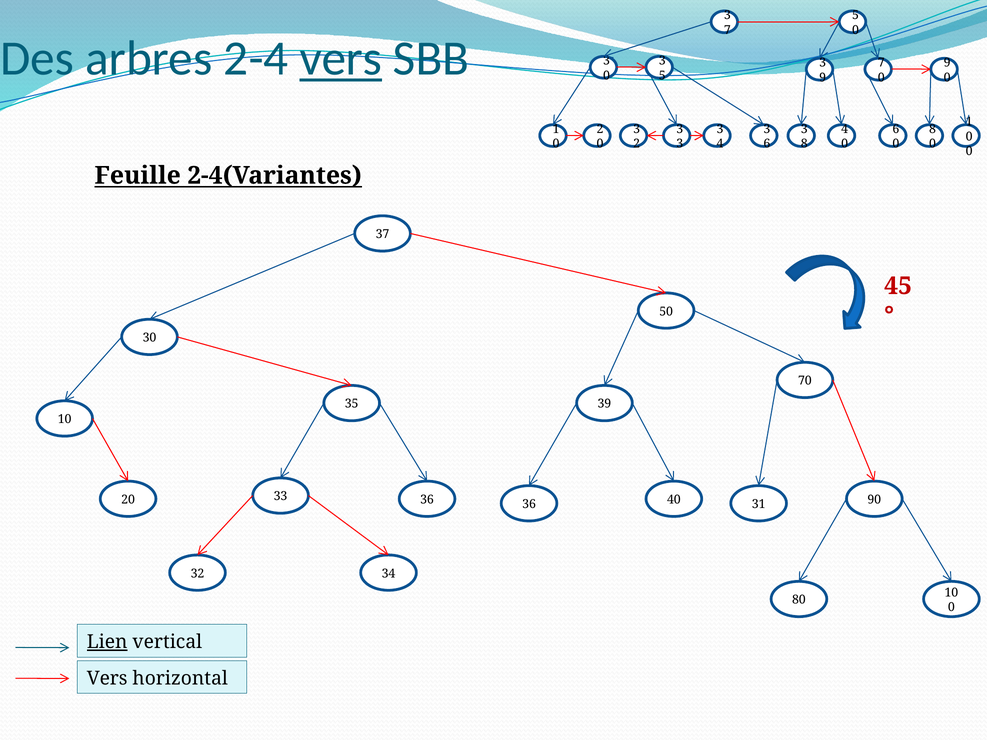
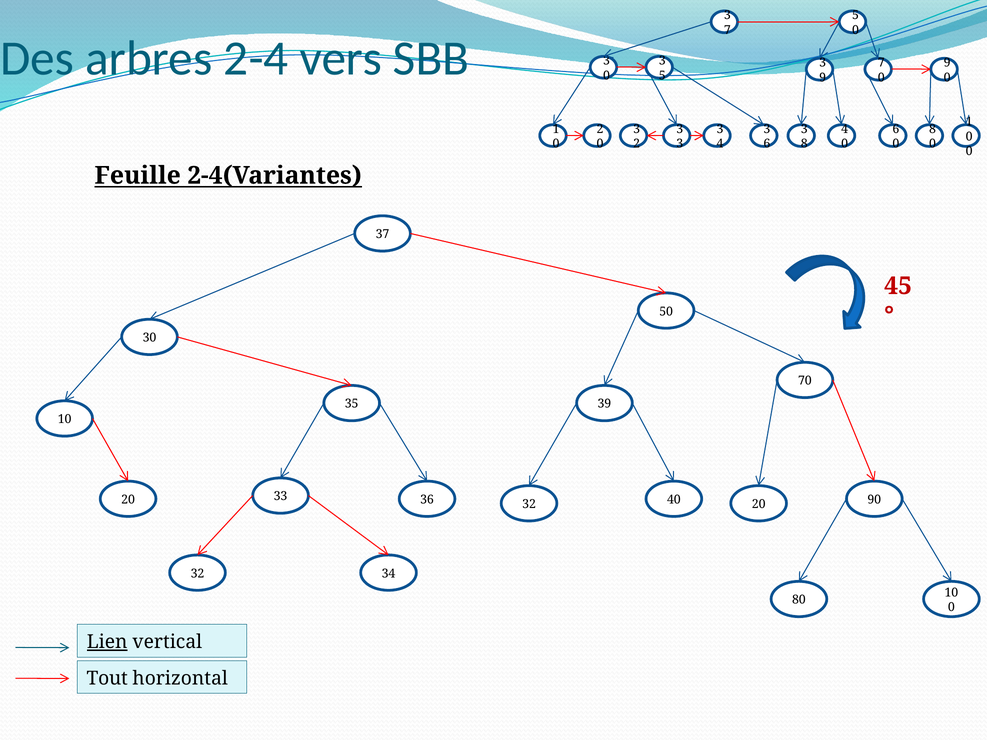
vers at (341, 59) underline: present -> none
36 36: 36 -> 32
40 31: 31 -> 20
Vers at (107, 678): Vers -> Tout
